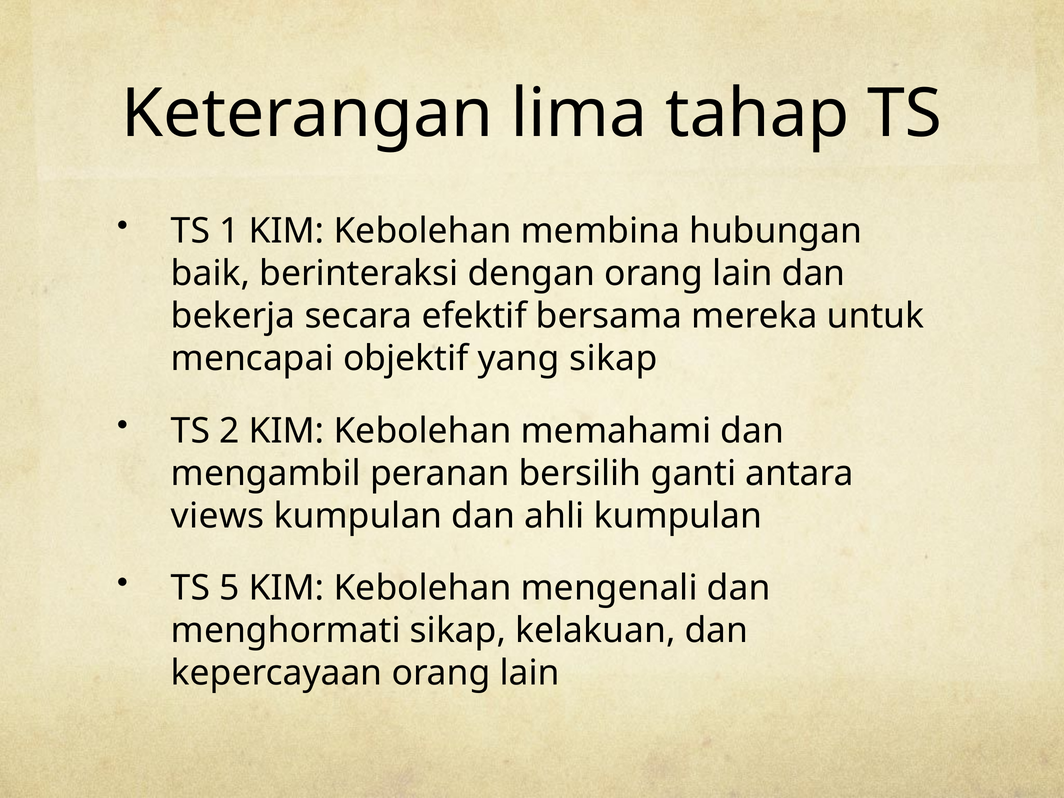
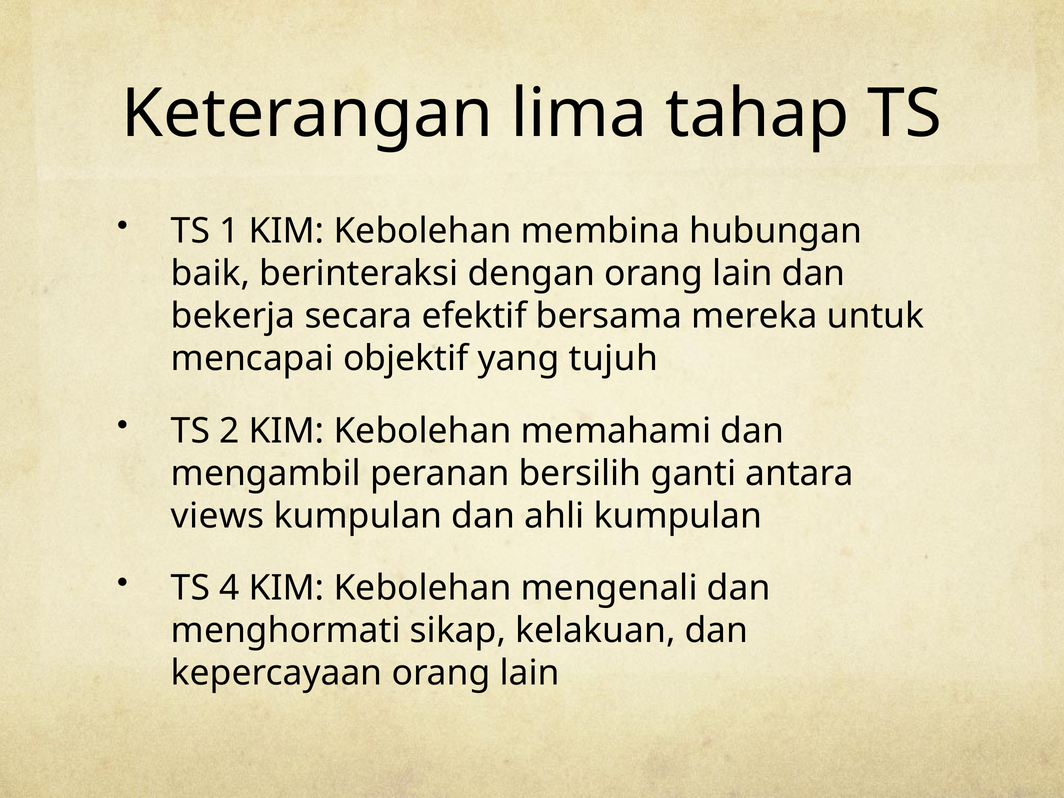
yang sikap: sikap -> tujuh
5: 5 -> 4
